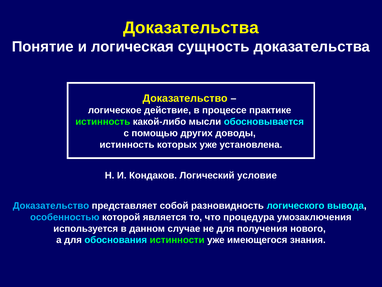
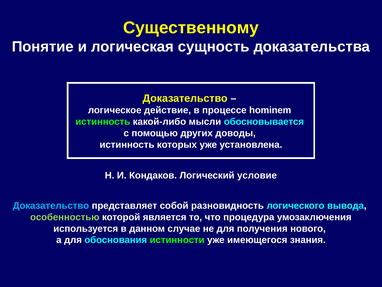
Доказательства at (191, 28): Доказательства -> Существенному
практике: практике -> hominem
особенностью colour: light blue -> light green
